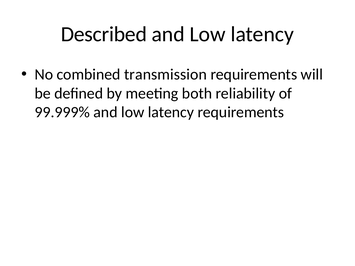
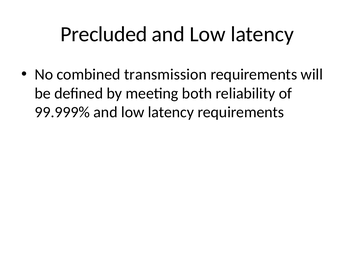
Described: Described -> Precluded
